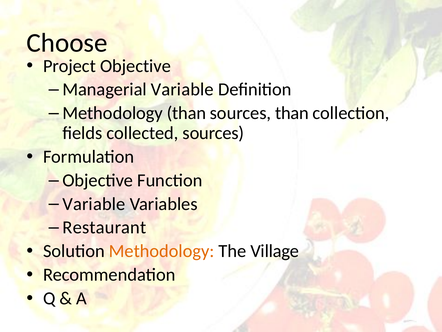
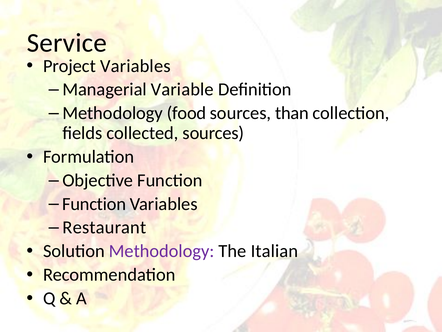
Choose: Choose -> Service
Project Objective: Objective -> Variables
Methodology than: than -> food
Variable at (94, 204): Variable -> Function
Methodology at (162, 251) colour: orange -> purple
Village: Village -> Italian
